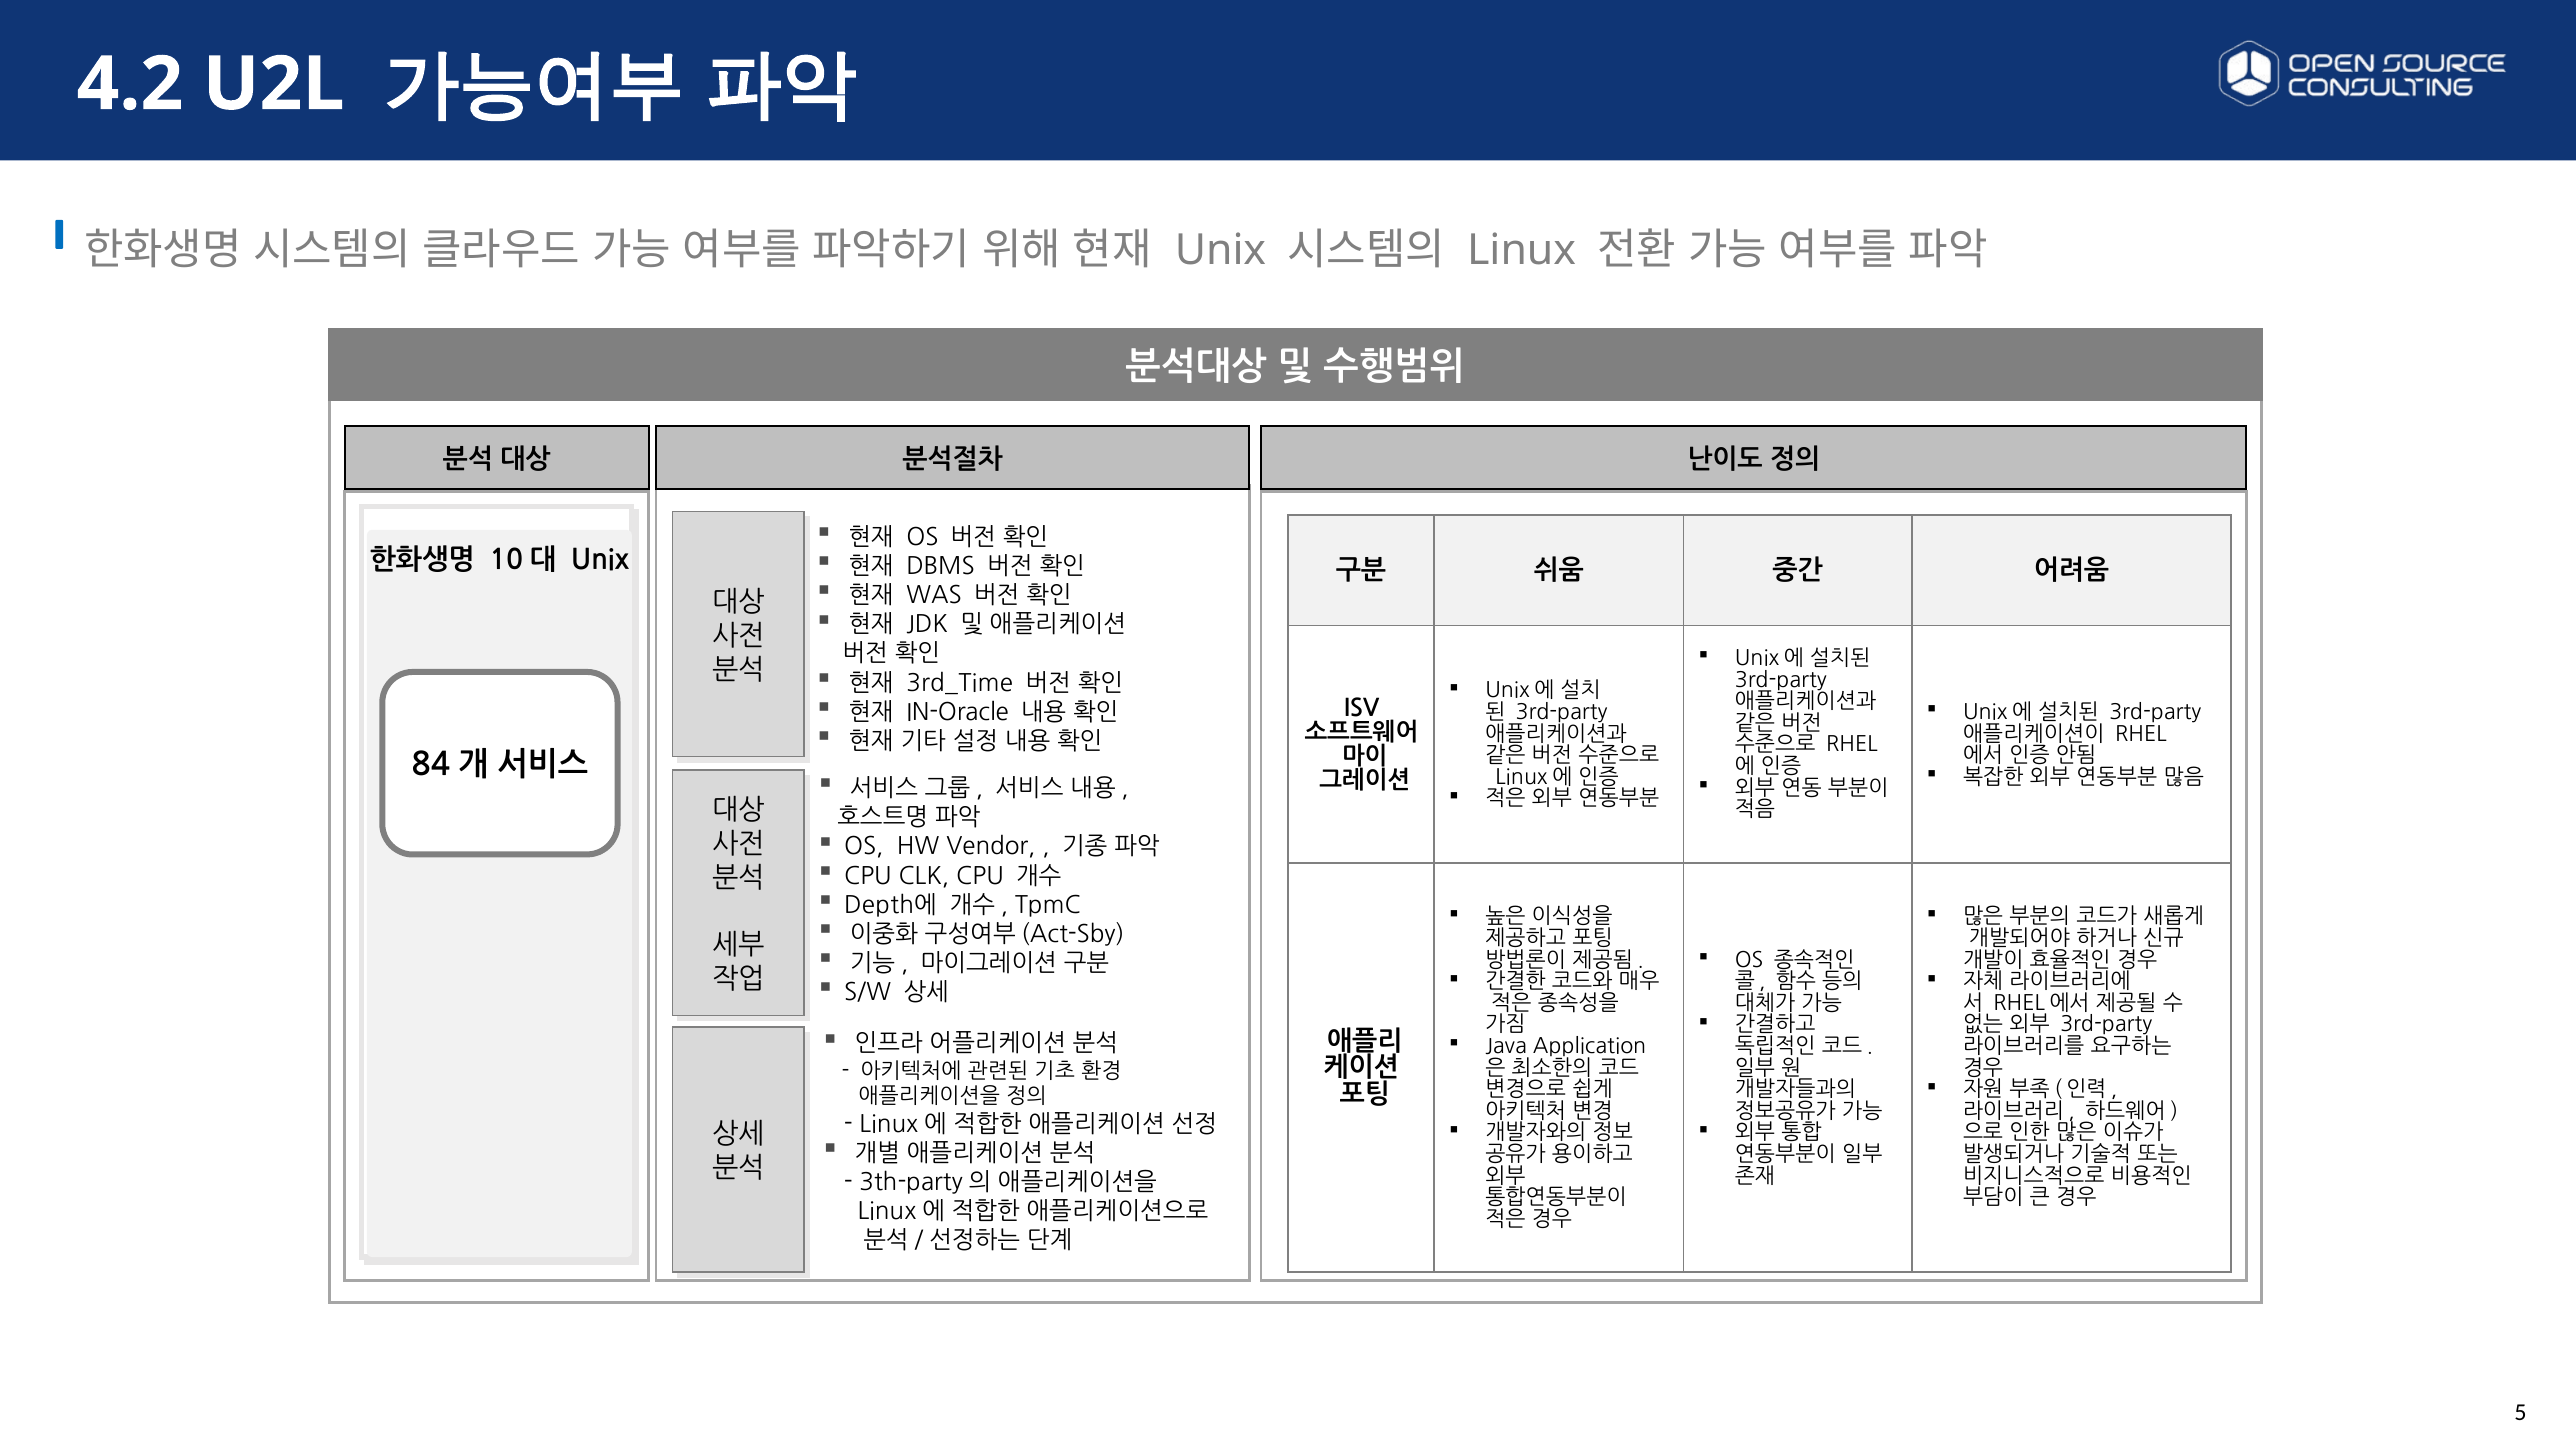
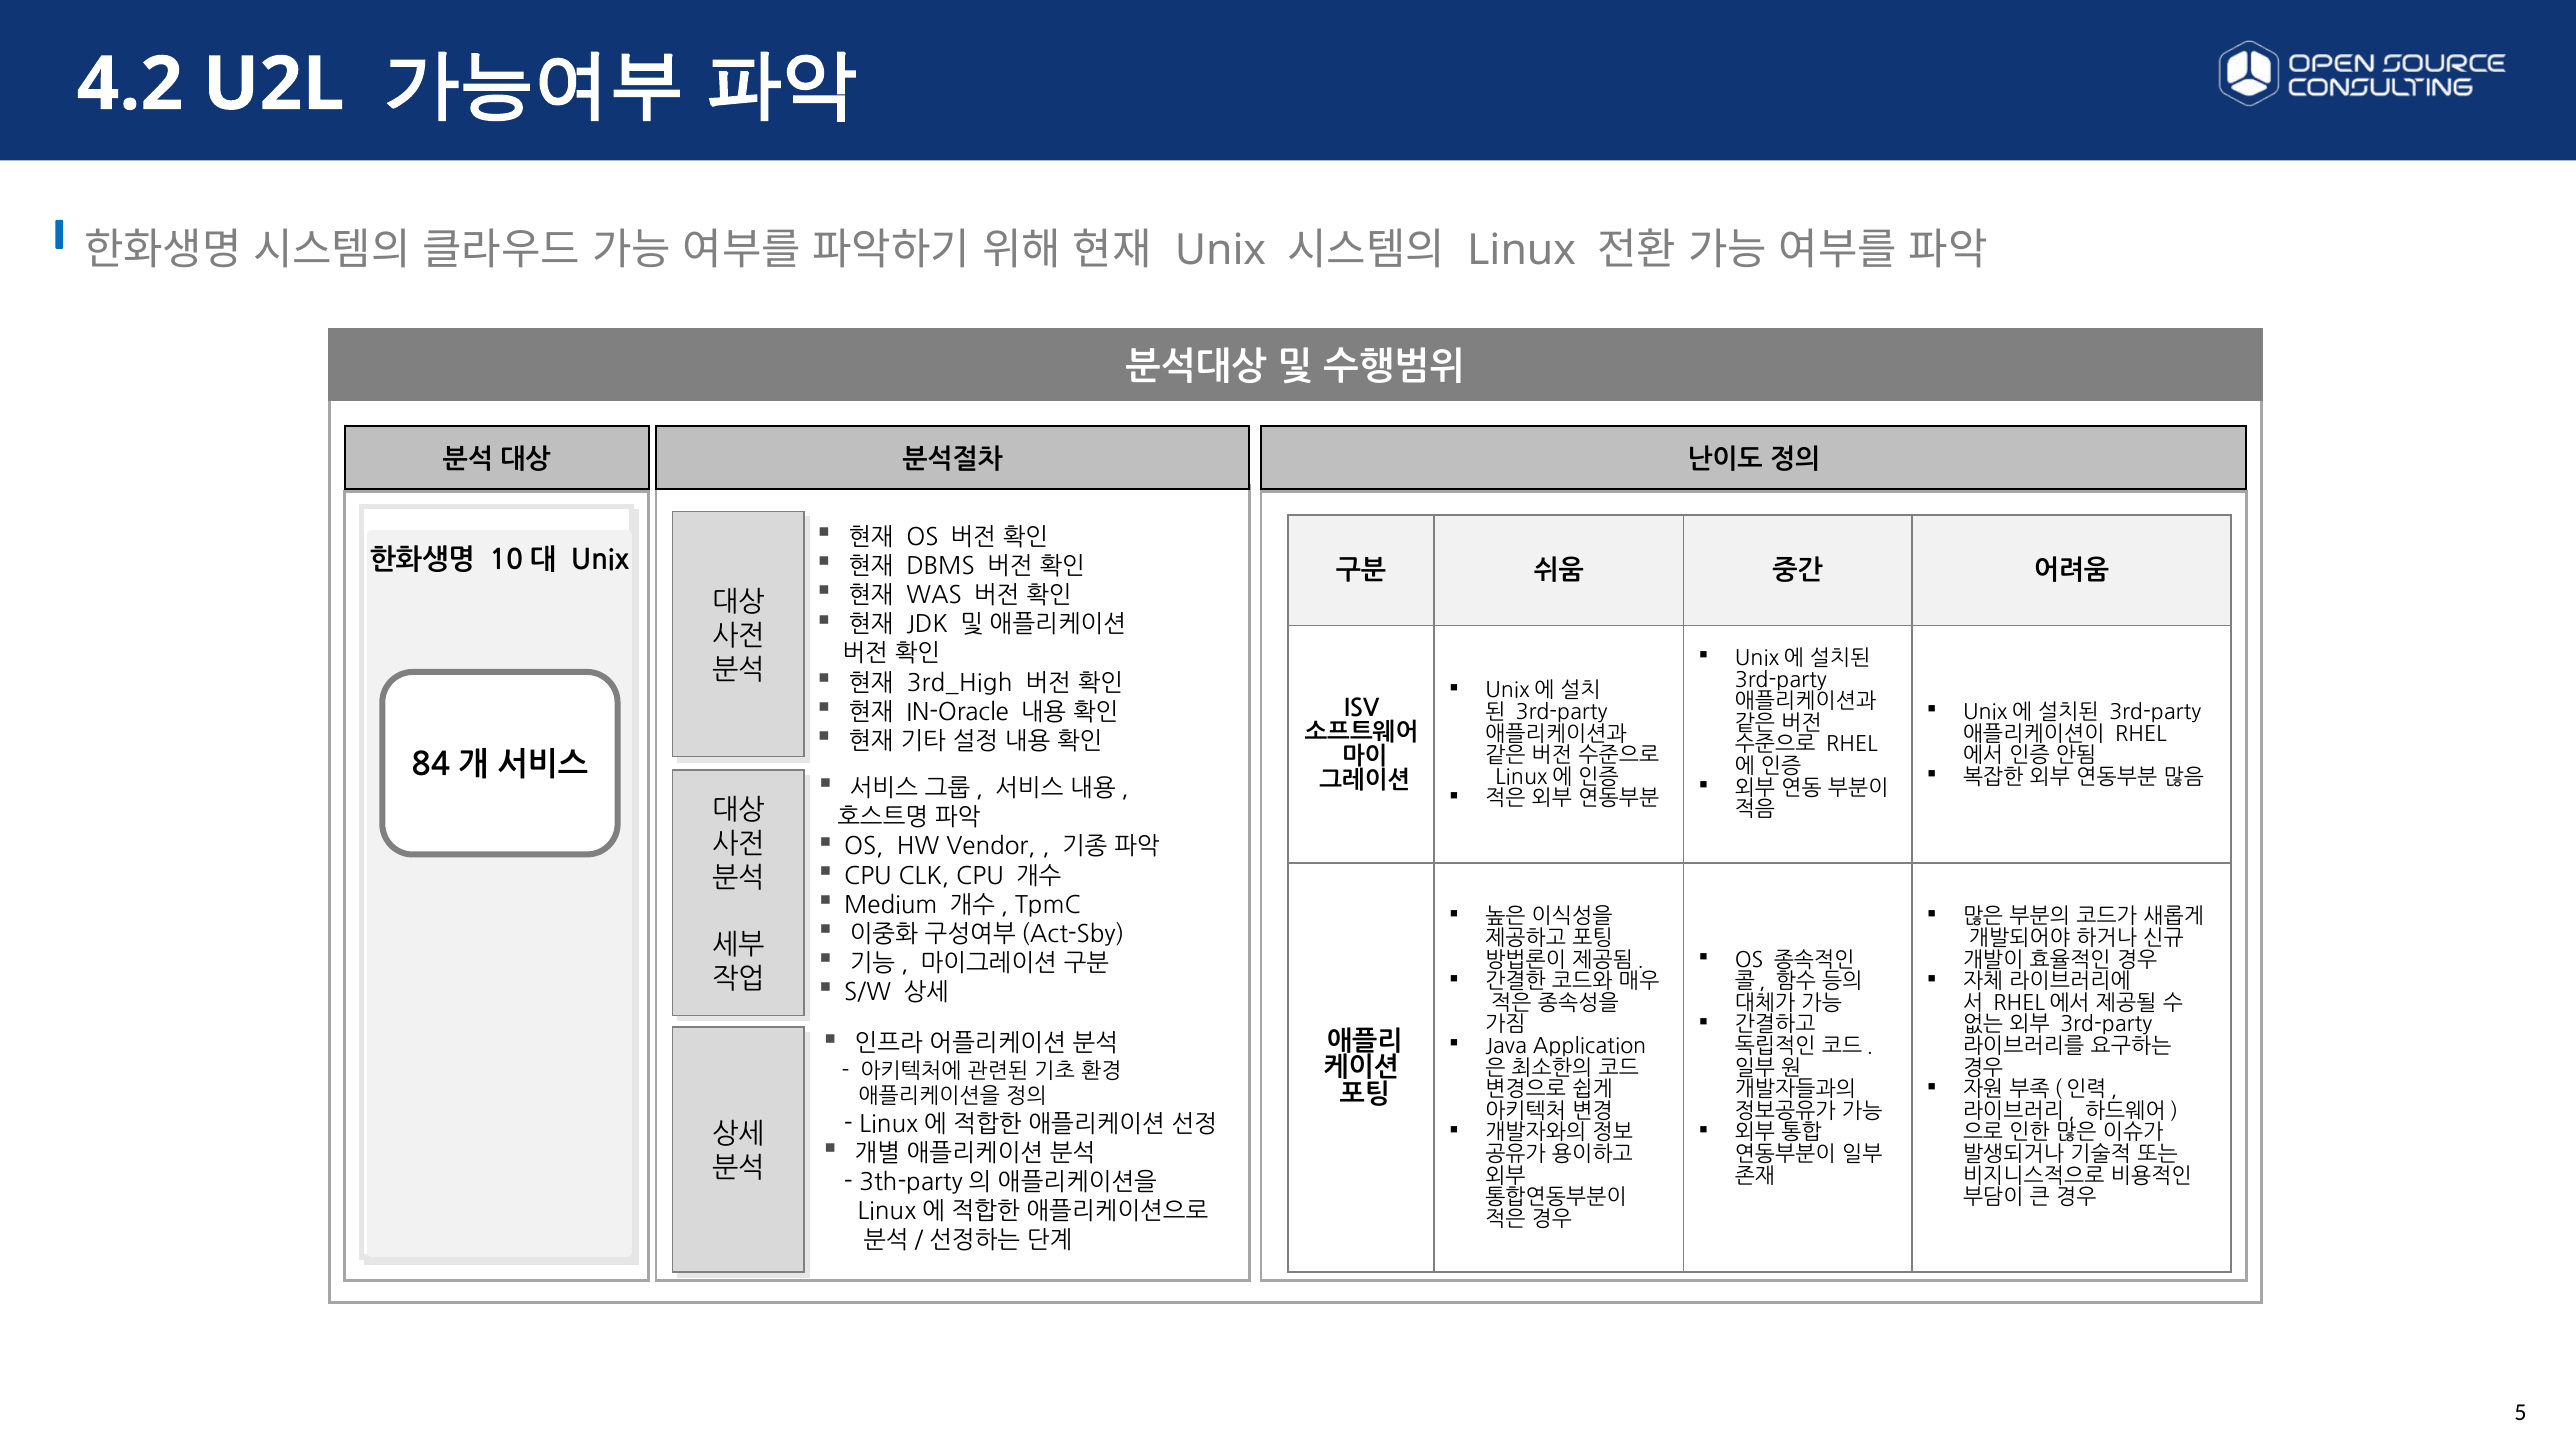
3rd_Time: 3rd_Time -> 3rd_High
Depth에: Depth에 -> Medium
